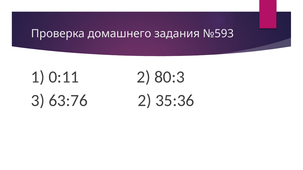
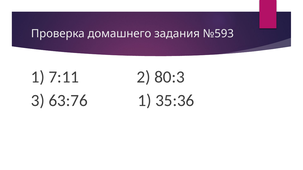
0:11: 0:11 -> 7:11
63:76 2: 2 -> 1
